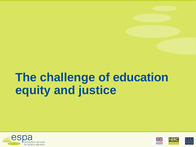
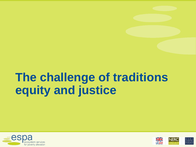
education: education -> traditions
